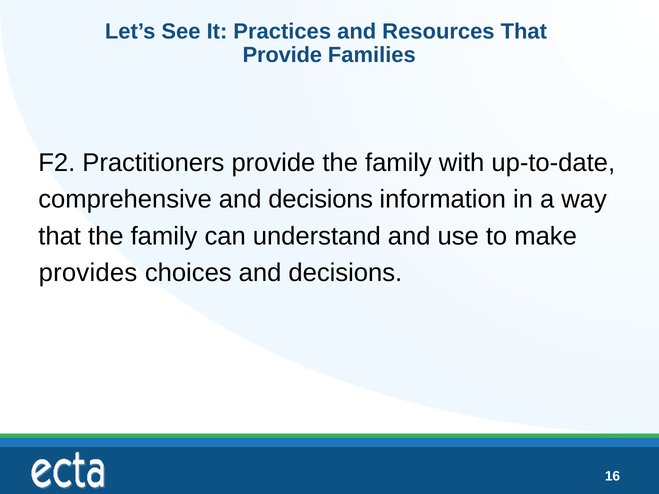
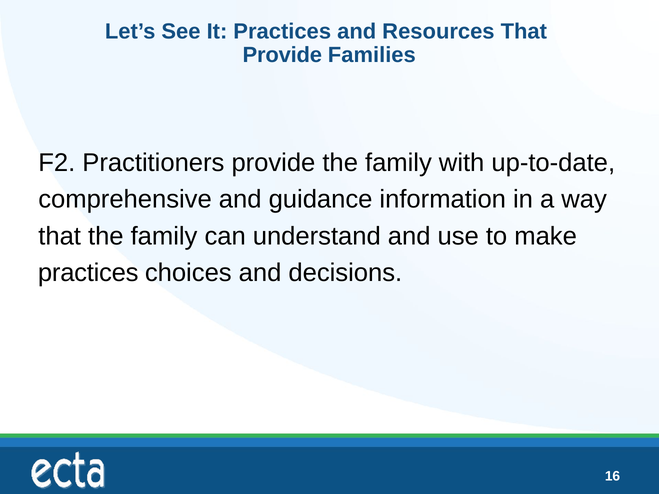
comprehensive and decisions: decisions -> guidance
provides at (88, 273): provides -> practices
